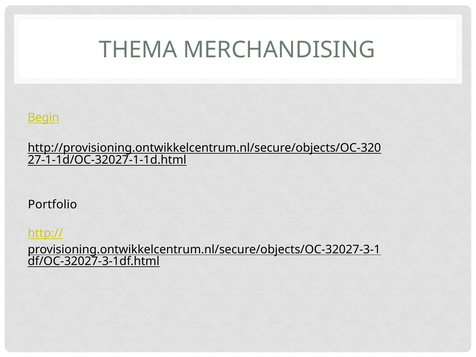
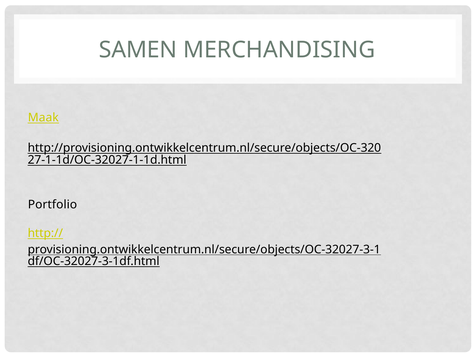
THEMA: THEMA -> SAMEN
Begin: Begin -> Maak
